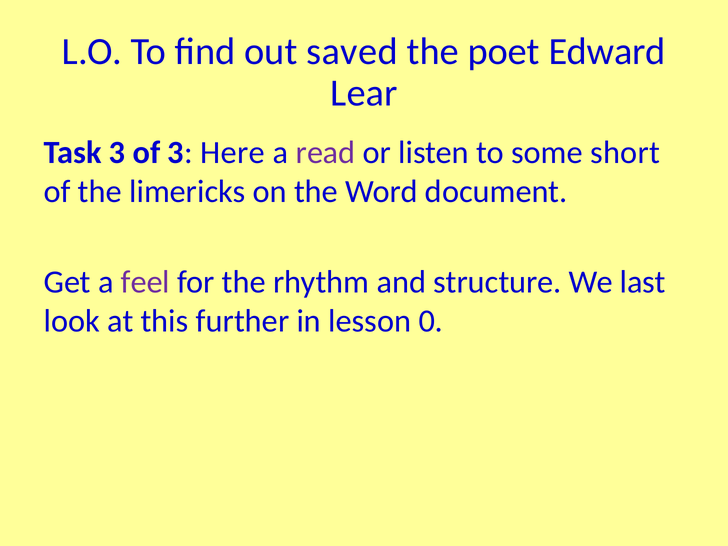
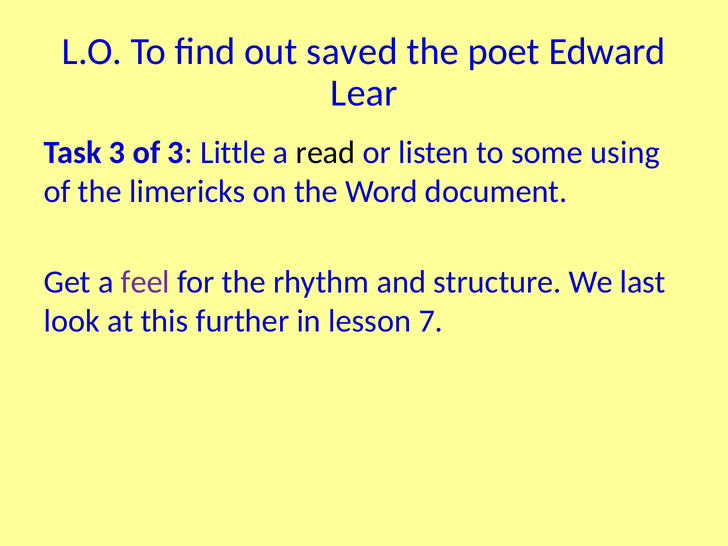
Here: Here -> Little
read colour: purple -> black
short: short -> using
0: 0 -> 7
